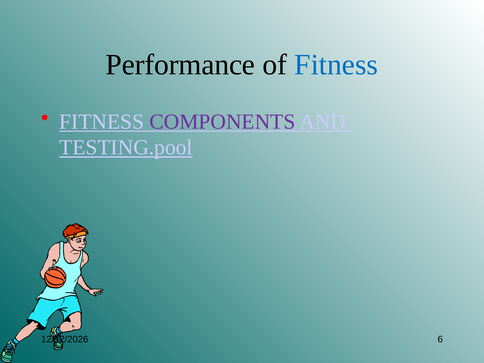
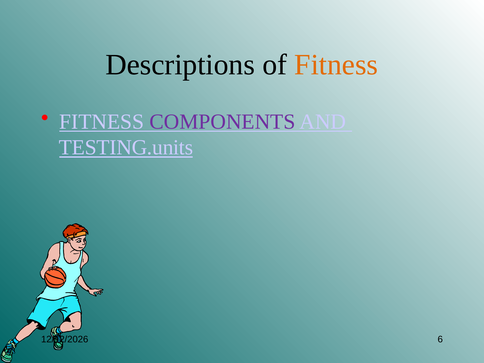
Performance: Performance -> Descriptions
Fitness at (336, 65) colour: blue -> orange
TESTING.pool: TESTING.pool -> TESTING.units
